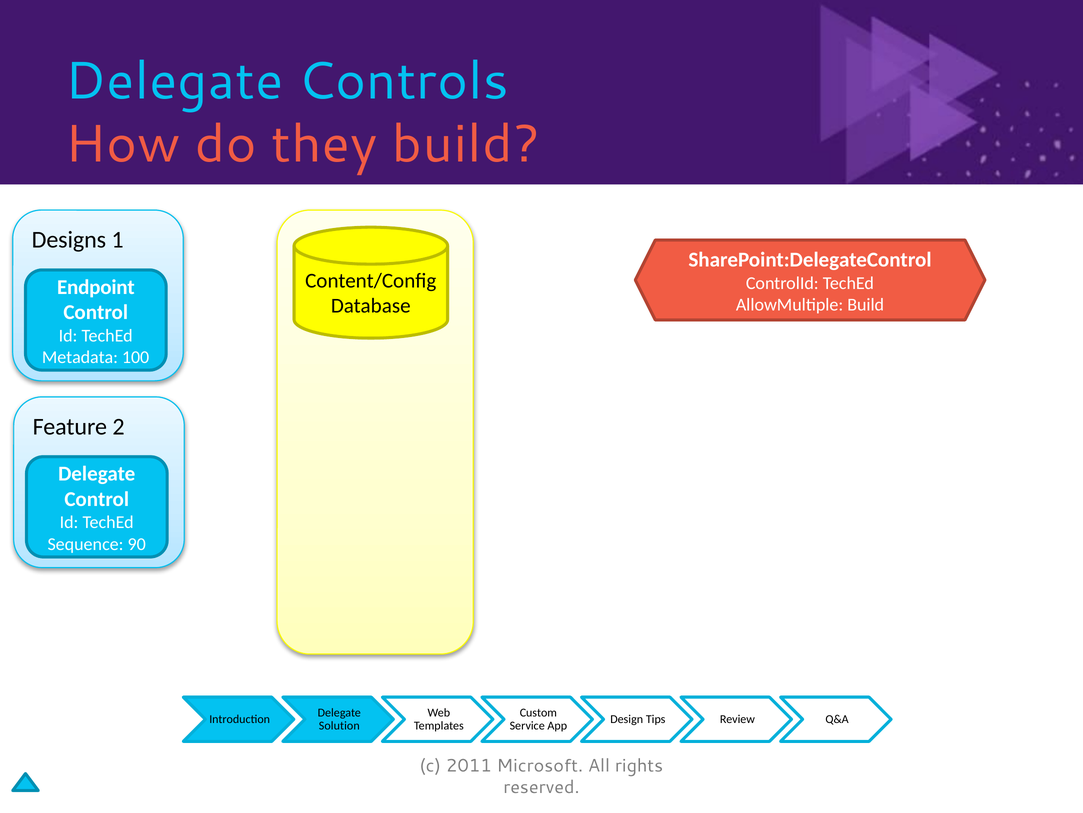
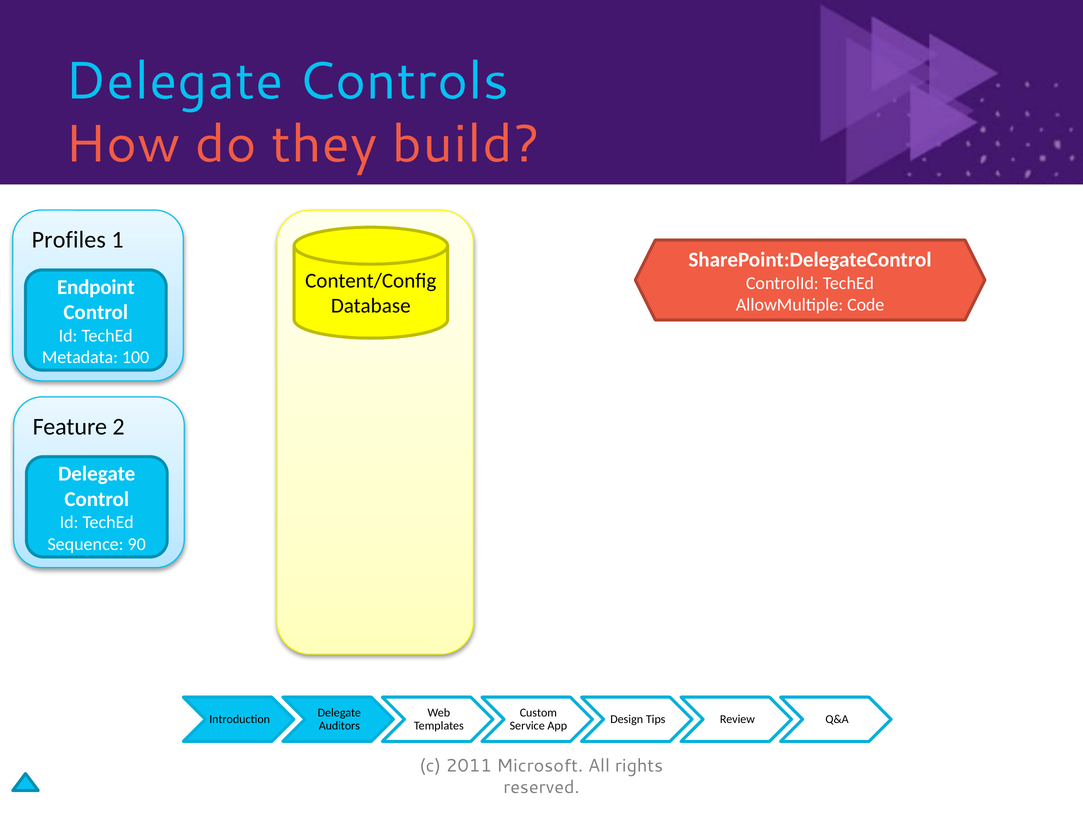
Designs: Designs -> Profiles
AllowMultiple Build: Build -> Code
Solution: Solution -> Auditors
